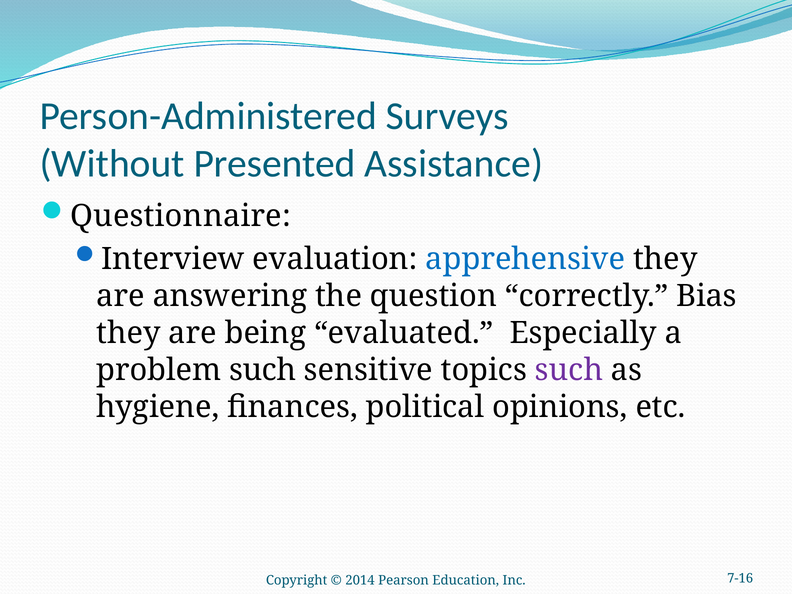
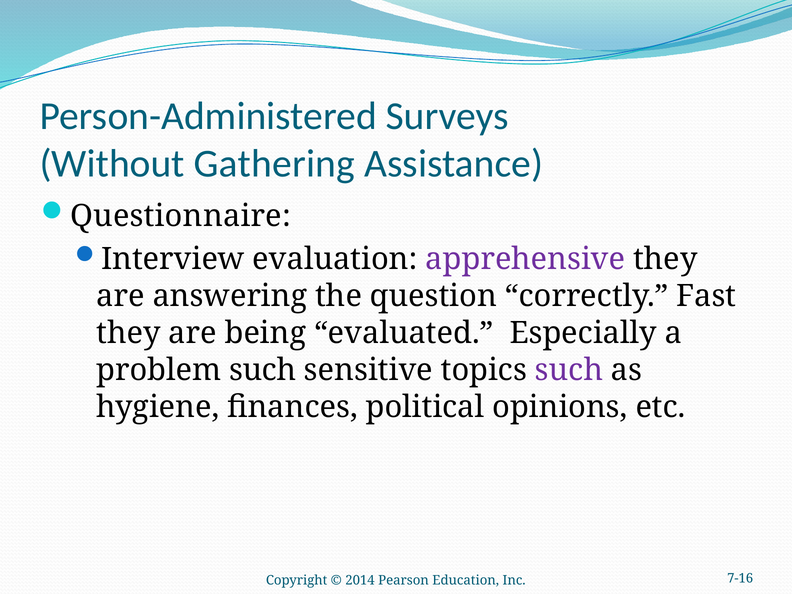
Presented: Presented -> Gathering
apprehensive colour: blue -> purple
Bias: Bias -> Fast
